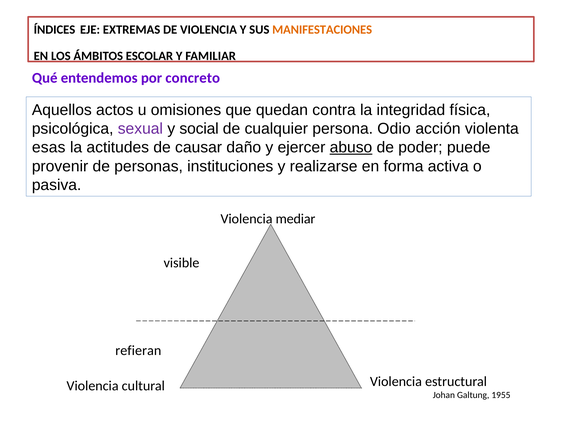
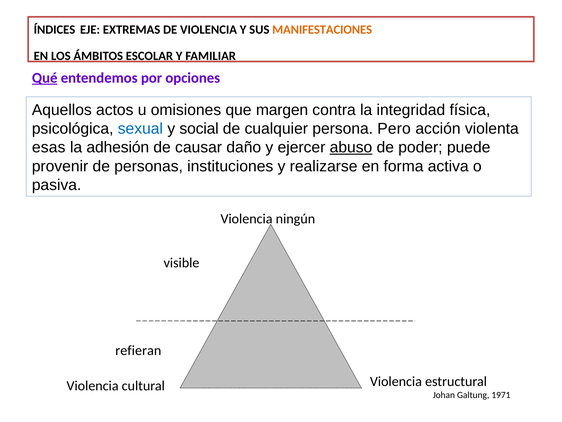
Qué underline: none -> present
concreto: concreto -> opciones
quedan: quedan -> margen
sexual colour: purple -> blue
Odio: Odio -> Pero
actitudes: actitudes -> adhesión
mediar: mediar -> ningún
1955: 1955 -> 1971
